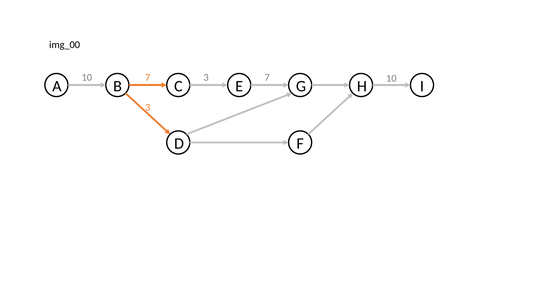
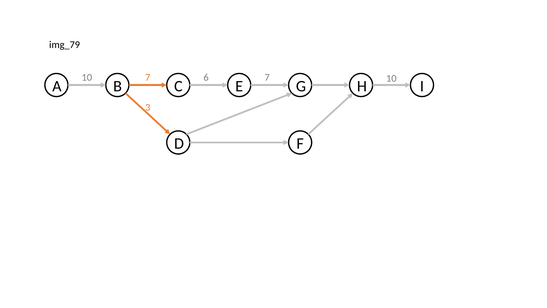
img_00: img_00 -> img_79
10 3: 3 -> 6
